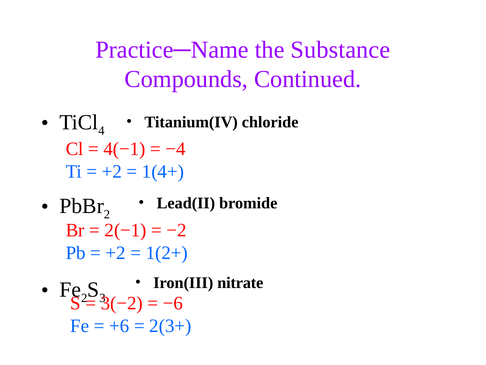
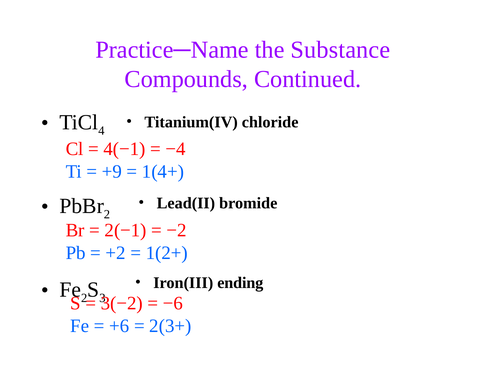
+2 at (112, 171): +2 -> +9
nitrate: nitrate -> ending
